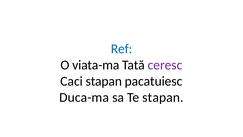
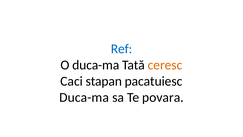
O viata-ma: viata-ma -> duca-ma
ceresc colour: purple -> orange
Te stapan: stapan -> povara
